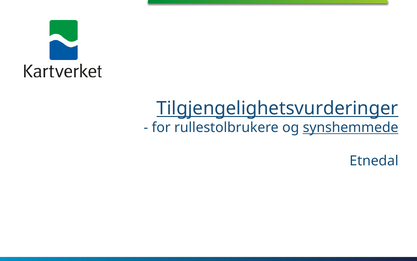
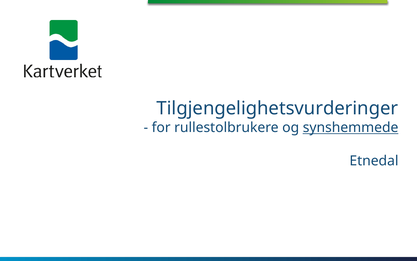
Tilgjengelighetsvurderinger underline: present -> none
